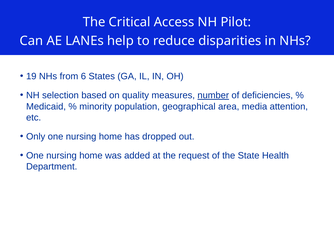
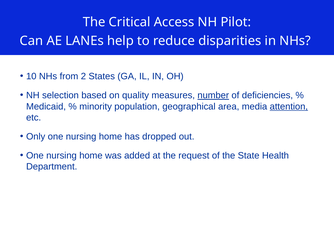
19: 19 -> 10
6: 6 -> 2
attention underline: none -> present
